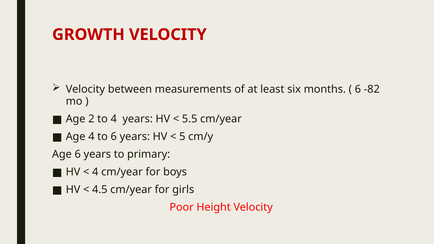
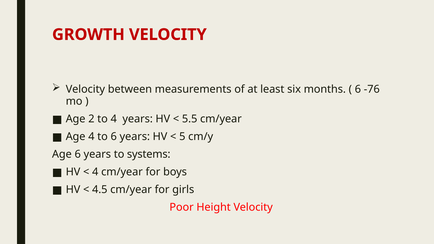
-82: -82 -> -76
primary: primary -> systems
